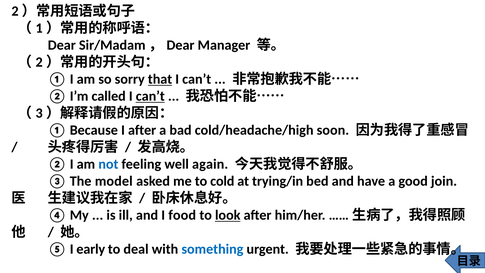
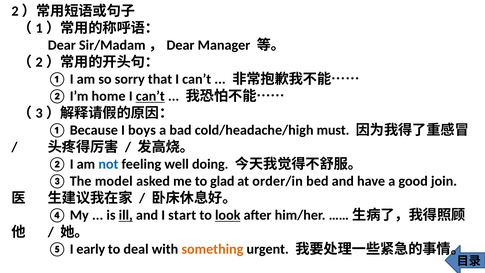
that underline: present -> none
called: called -> home
I after: after -> boys
soon: soon -> must
again: again -> doing
cold: cold -> glad
trying/in: trying/in -> order/in
ill underline: none -> present
food: food -> start
something colour: blue -> orange
